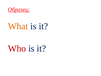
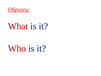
What colour: orange -> red
